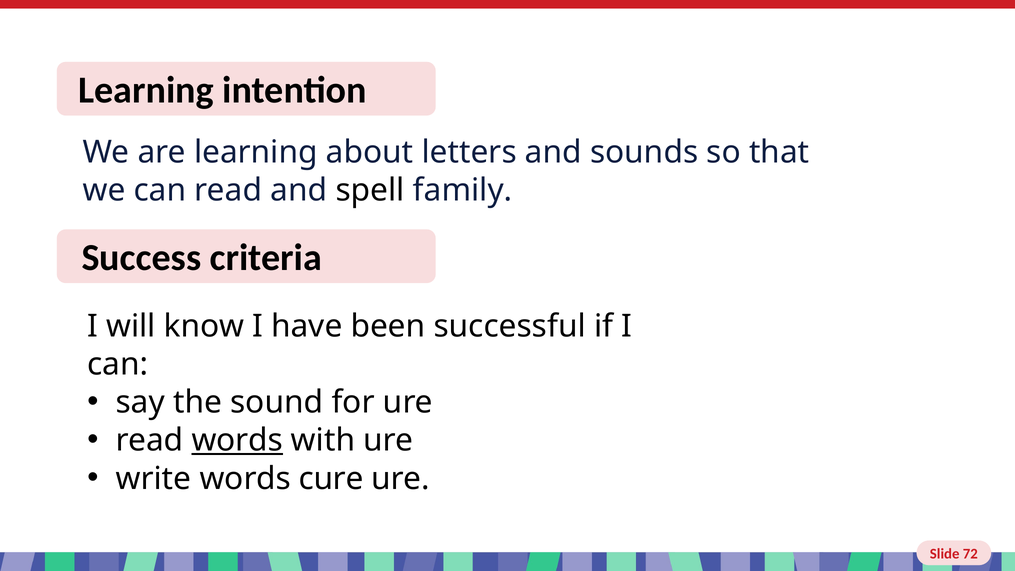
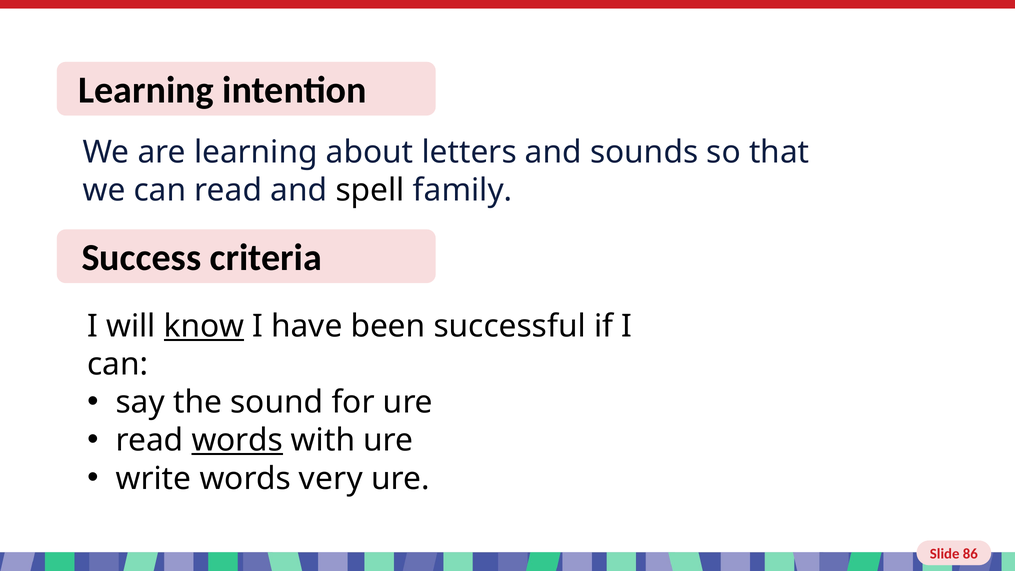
know underline: none -> present
cure: cure -> very
72: 72 -> 86
